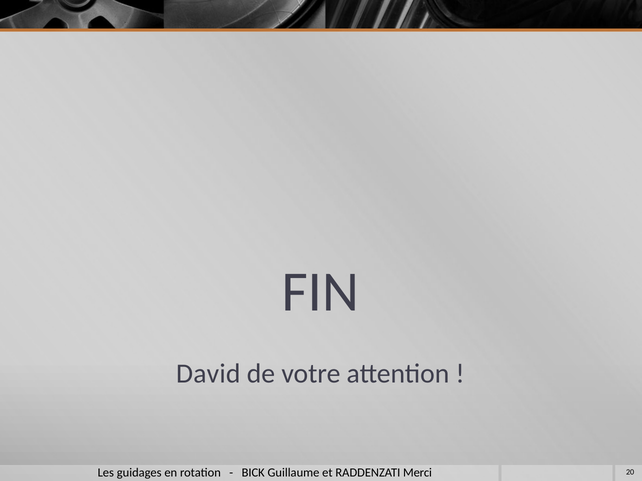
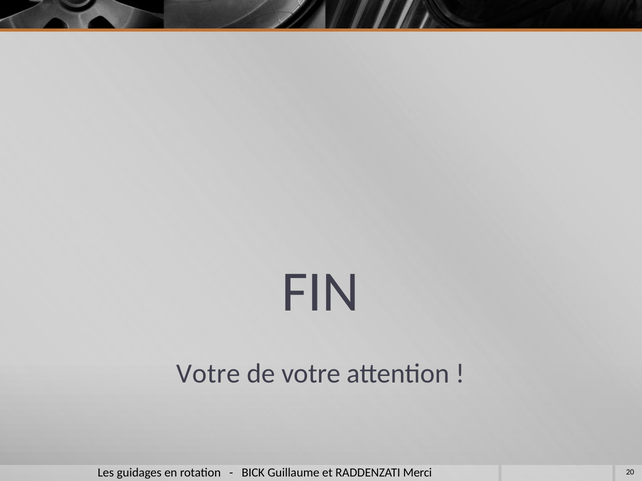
David at (208, 374): David -> Votre
